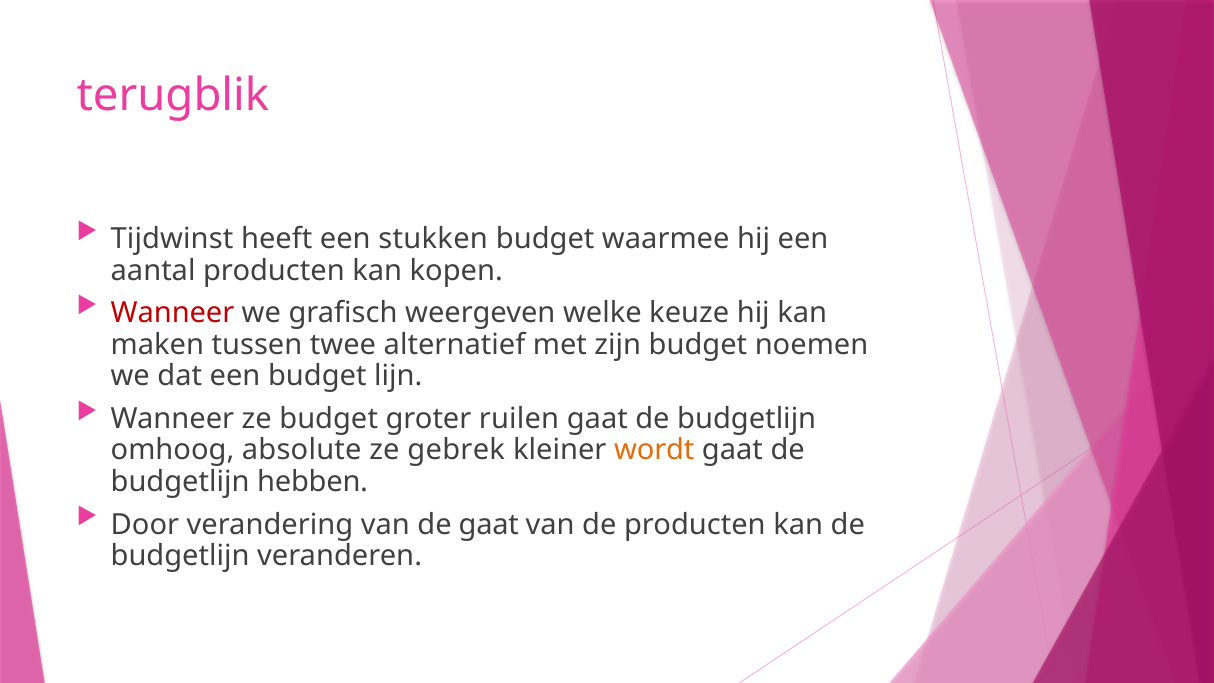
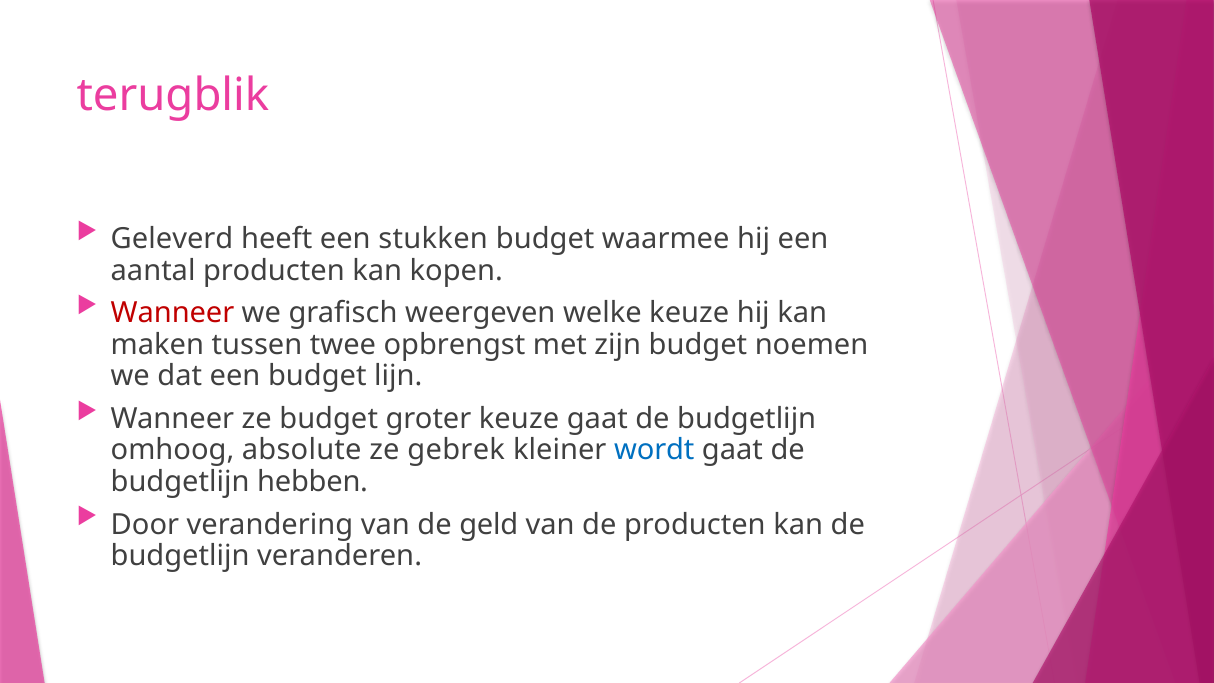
Tijdwinst: Tijdwinst -> Geleverd
alternatief: alternatief -> opbrengst
groter ruilen: ruilen -> keuze
wordt colour: orange -> blue
de gaat: gaat -> geld
